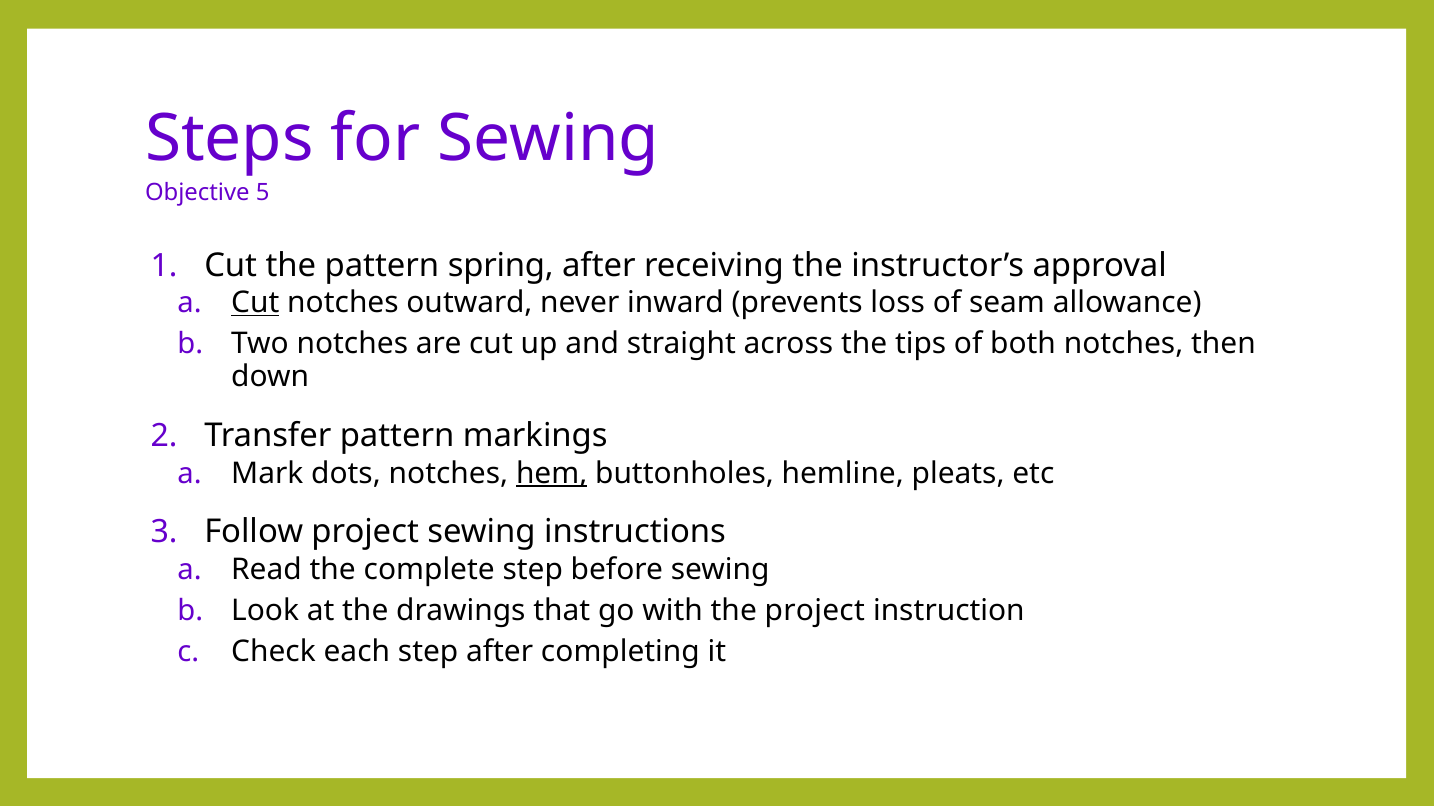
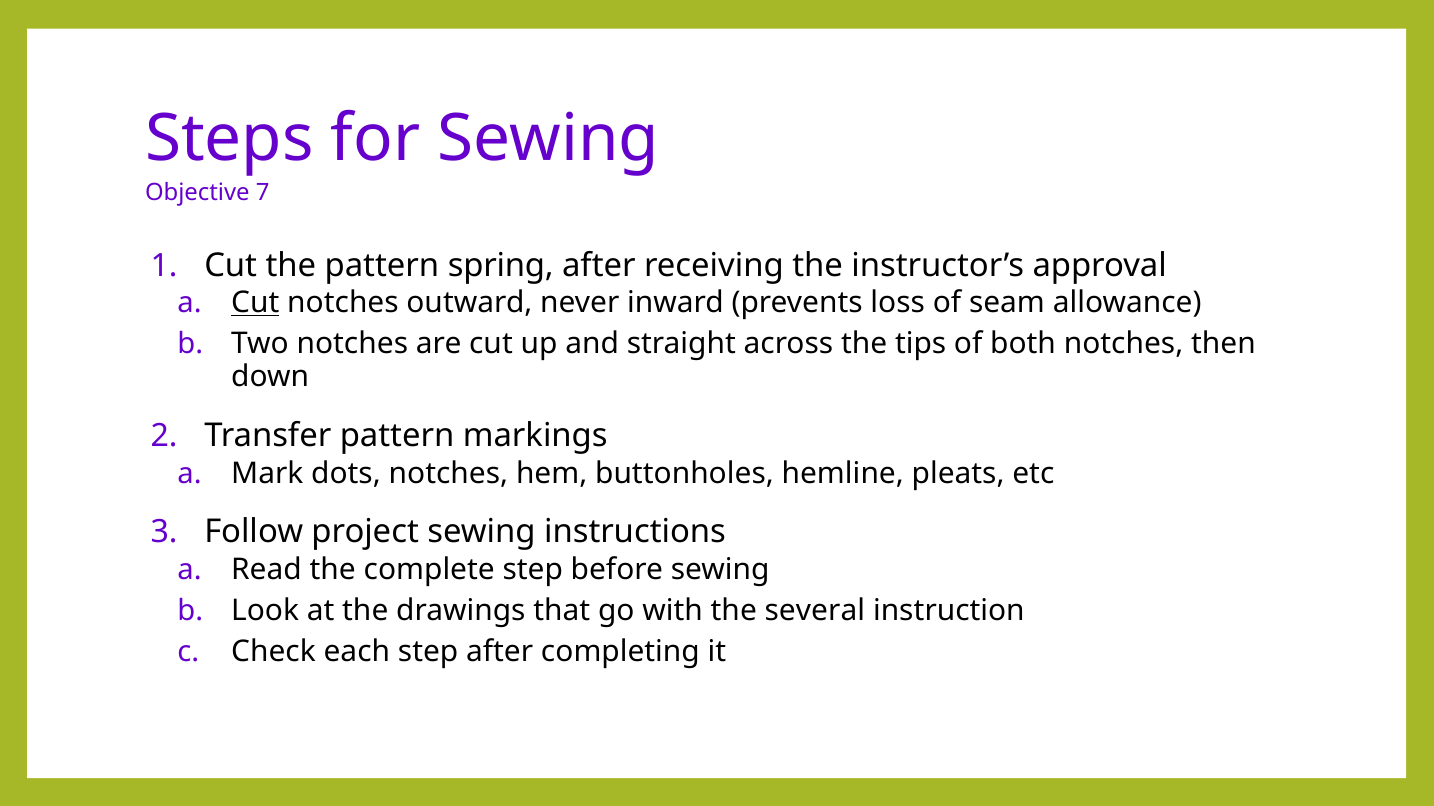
5: 5 -> 7
hem underline: present -> none
the project: project -> several
